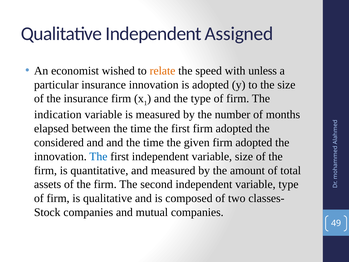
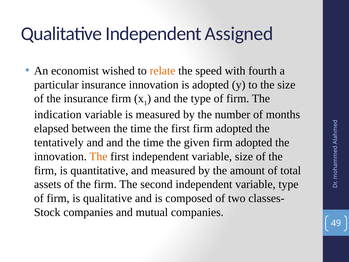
unless: unless -> fourth
considered: considered -> tentatively
The at (98, 156) colour: blue -> orange
